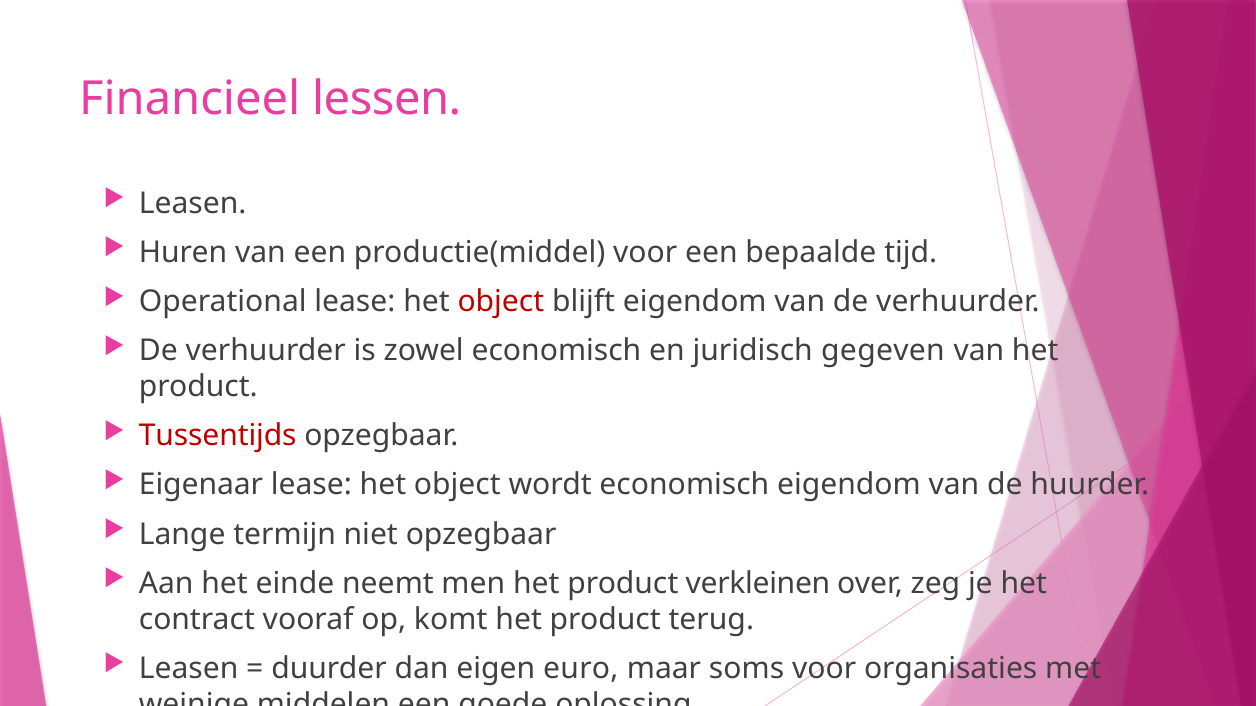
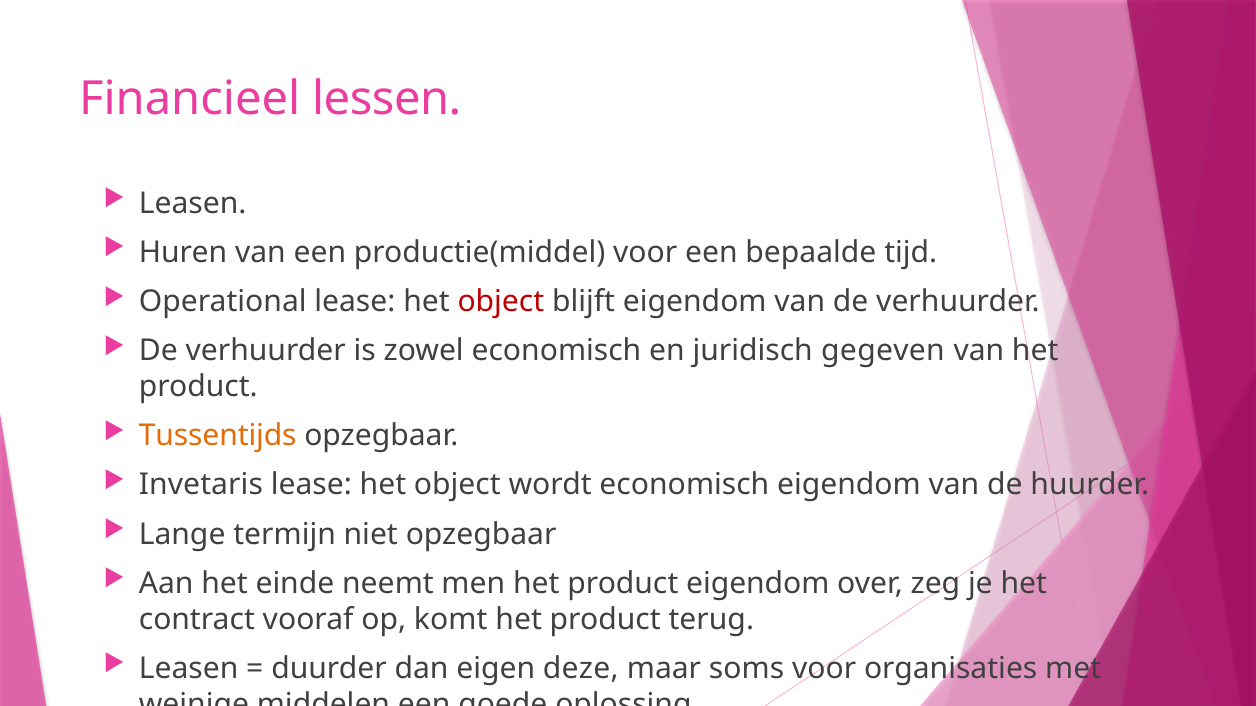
Tussentijds colour: red -> orange
Eigenaar: Eigenaar -> Invetaris
product verkleinen: verkleinen -> eigendom
euro: euro -> deze
